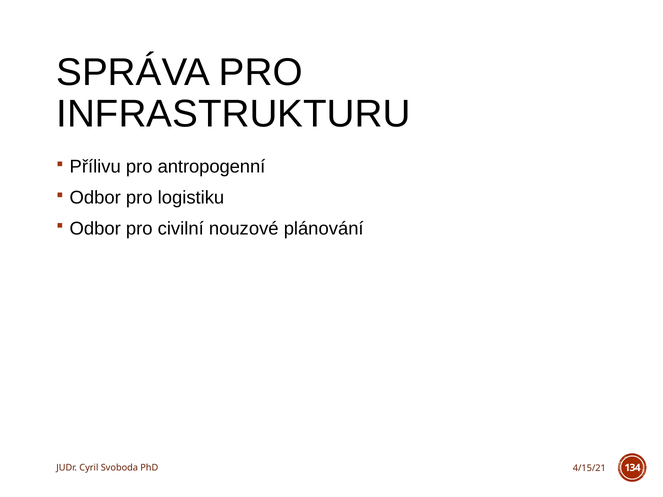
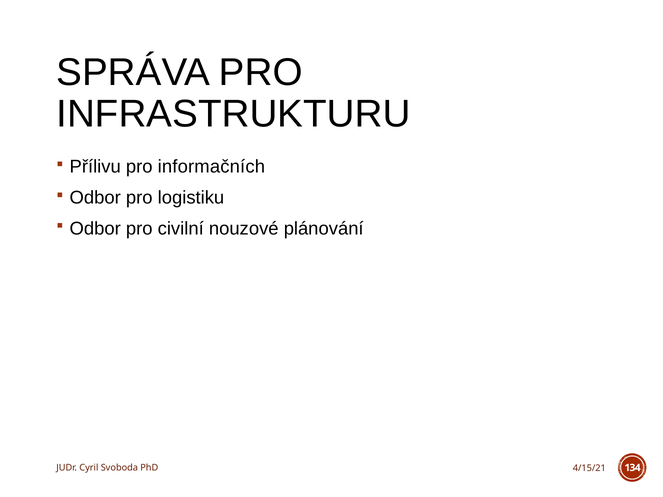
antropogenní: antropogenní -> informačních
